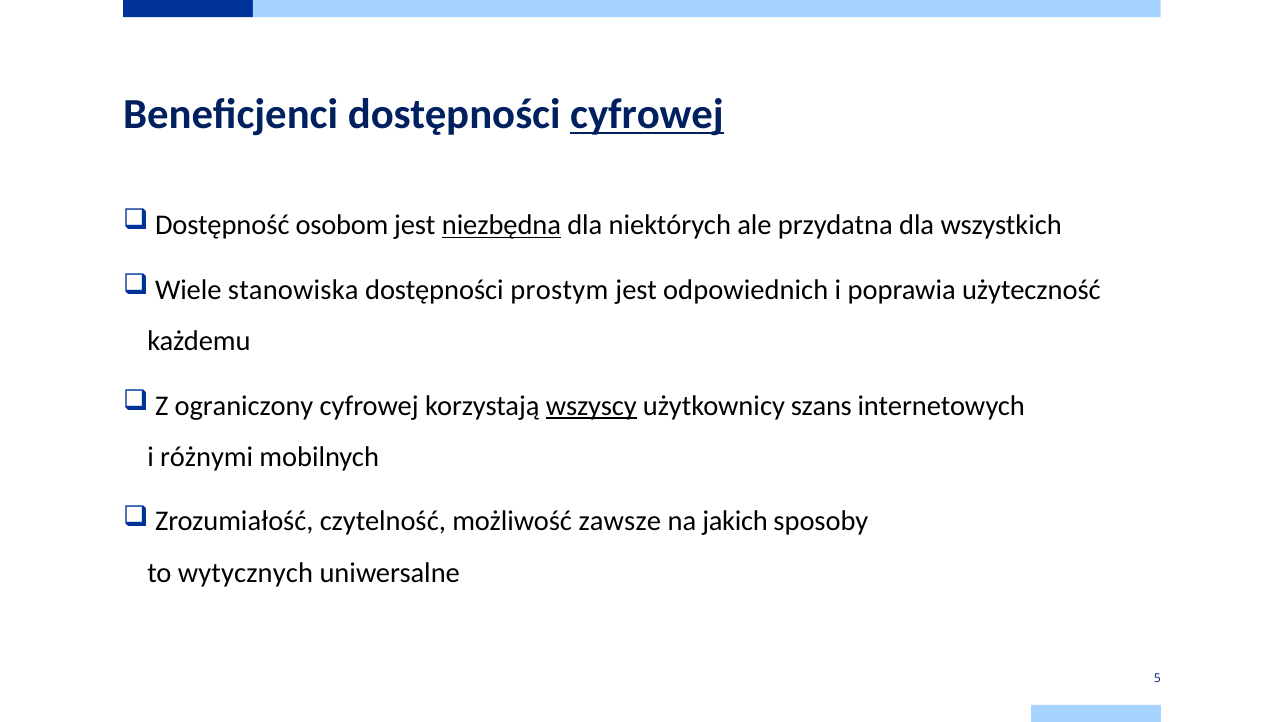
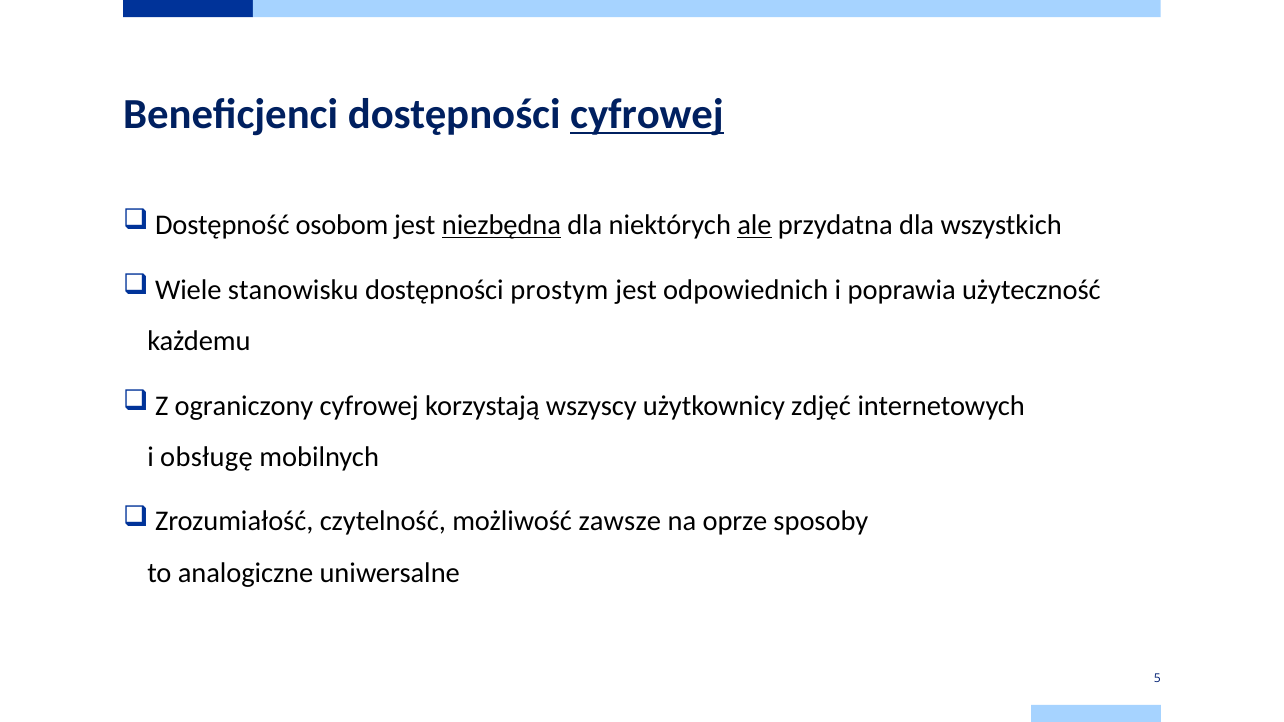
ale underline: none -> present
stanowiska: stanowiska -> stanowisku
wszyscy underline: present -> none
szans: szans -> zdjęć
różnymi: różnymi -> obsługę
jakich: jakich -> oprze
wytycznych: wytycznych -> analogiczne
